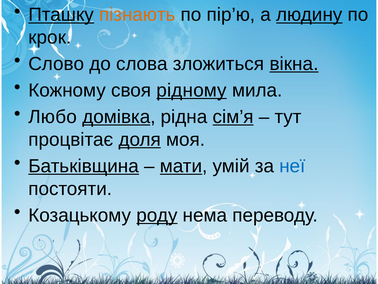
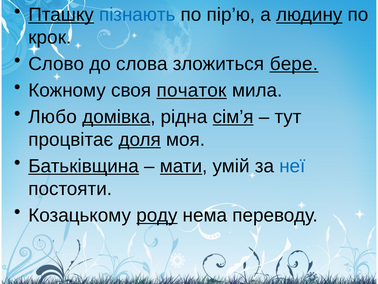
пізнають colour: orange -> blue
вікна: вікна -> бере
рідному: рідному -> початок
